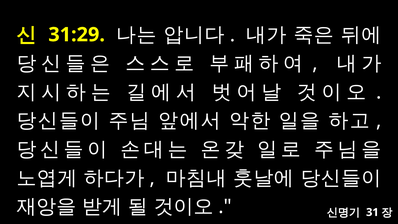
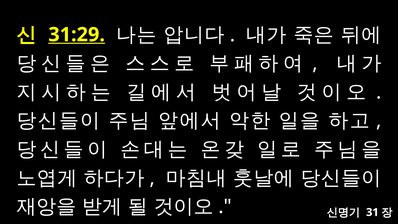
31:29 underline: none -> present
